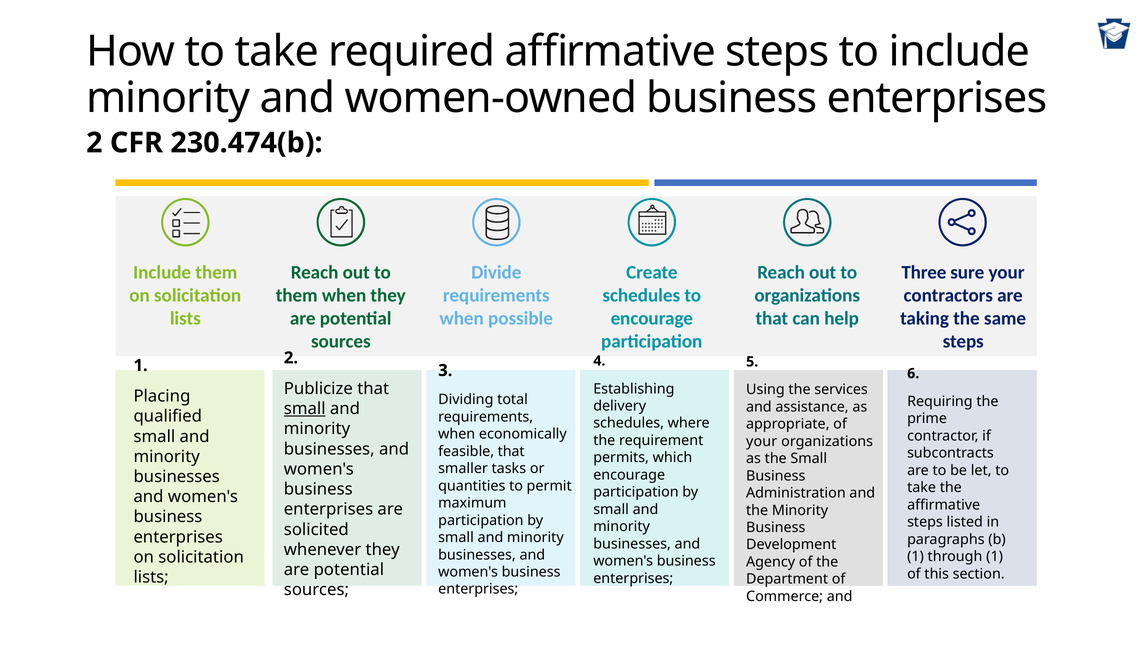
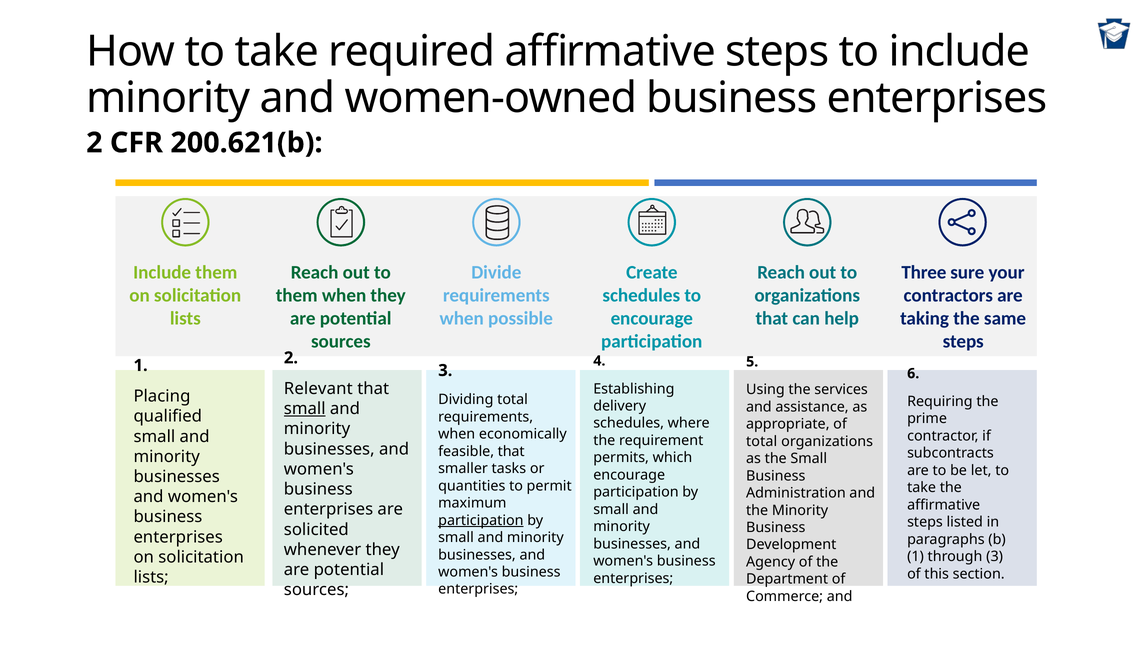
230.474(b: 230.474(b -> 200.621(b
Publicize: Publicize -> Relevant
your at (762, 441): your -> total
participation at (481, 520) underline: none -> present
through 1: 1 -> 3
